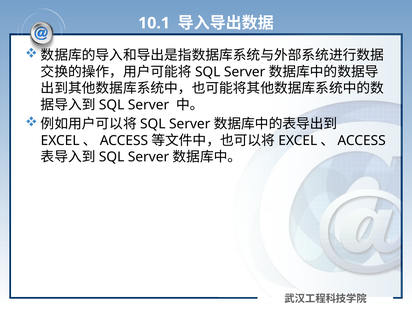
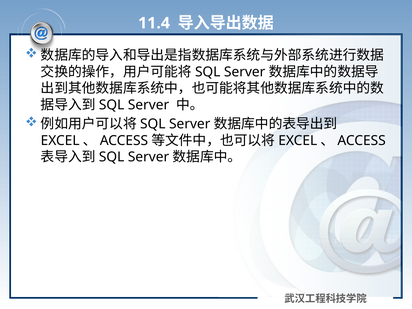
10.1: 10.1 -> 11.4
